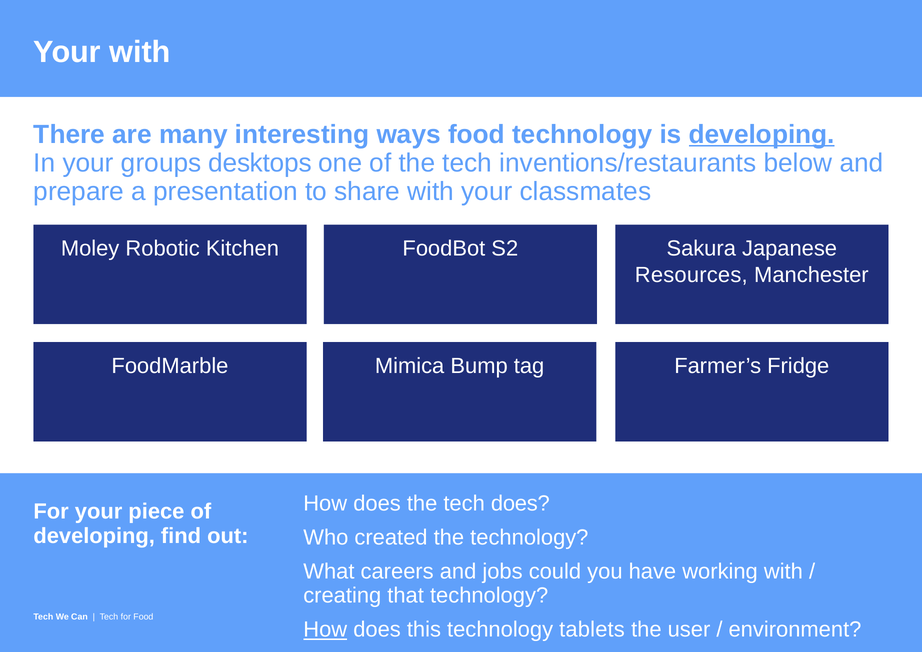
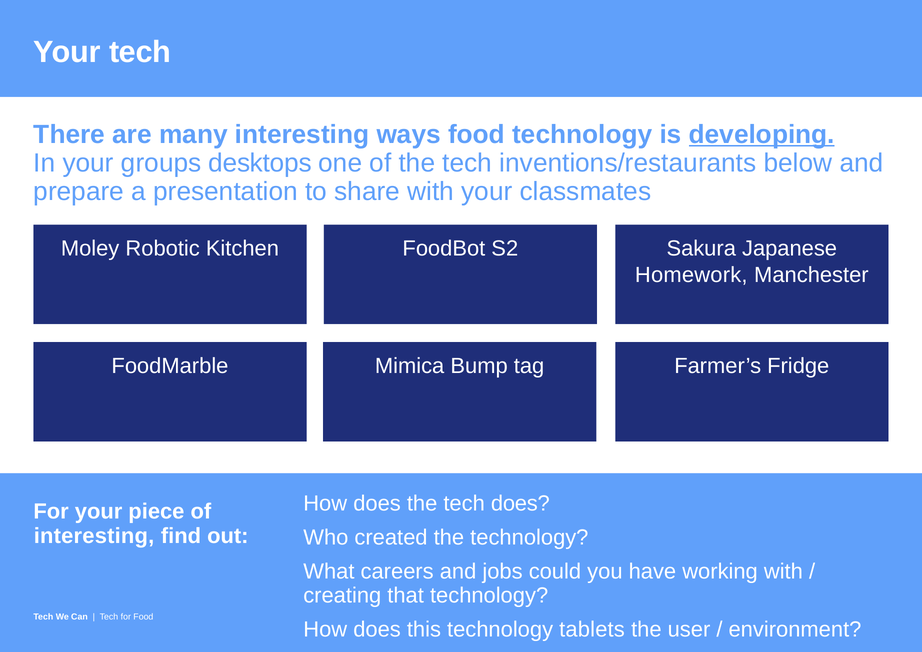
Your with: with -> tech
Resources: Resources -> Homework
developing at (94, 536): developing -> interesting
How at (325, 630) underline: present -> none
